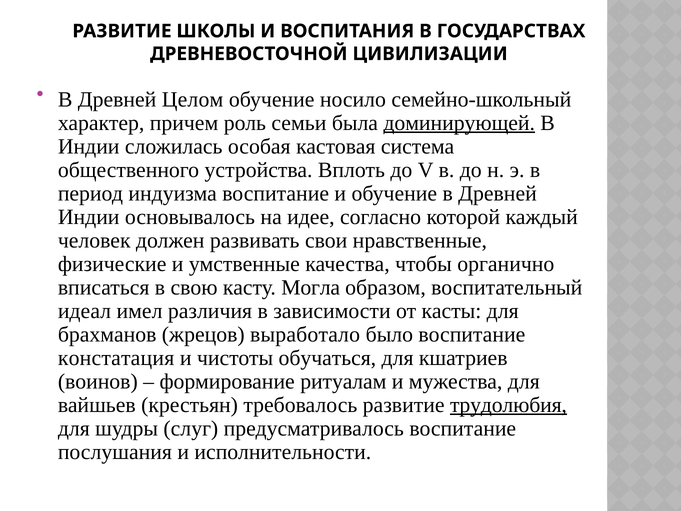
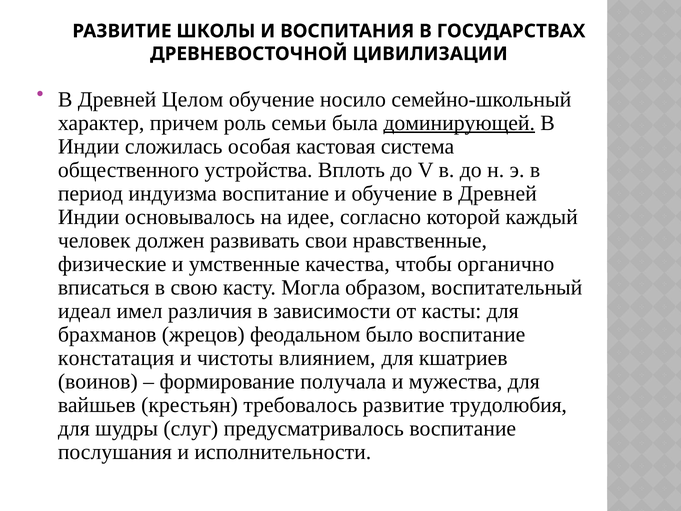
выработало: выработало -> феодальном
обучаться: обучаться -> влиянием
ритуалам: ритуалам -> получала
трудолюбия underline: present -> none
